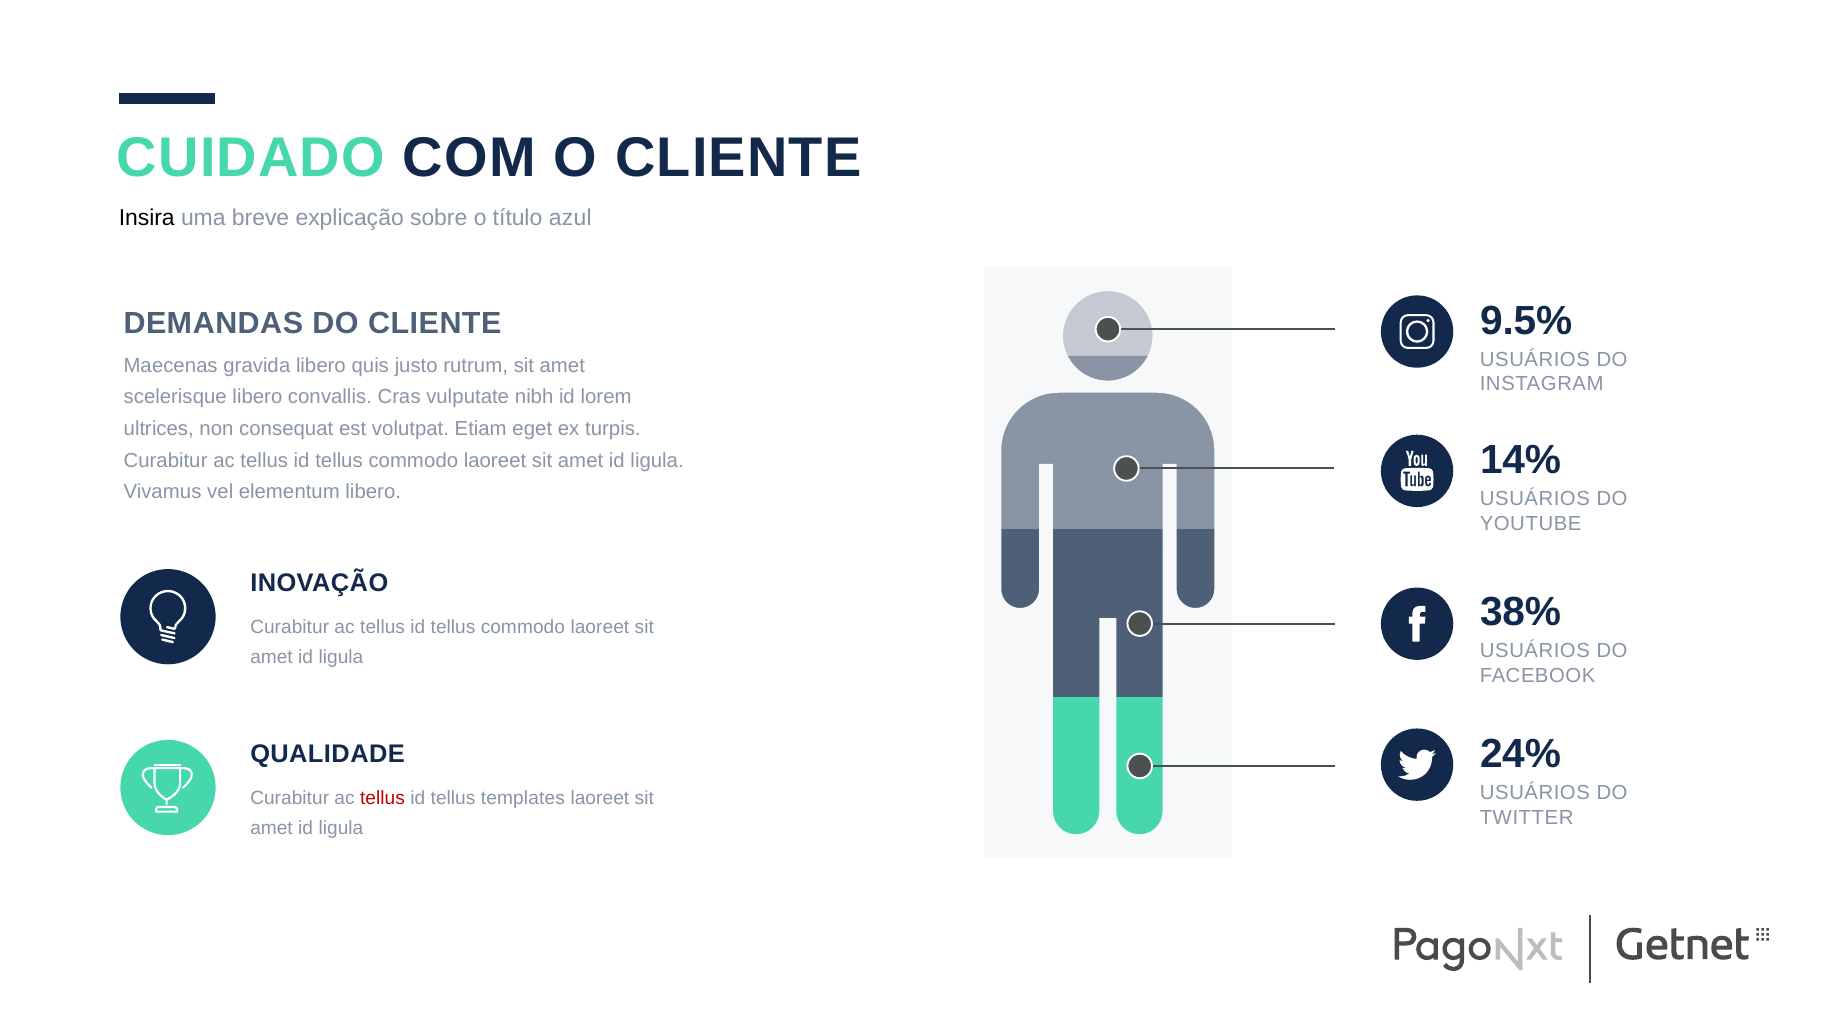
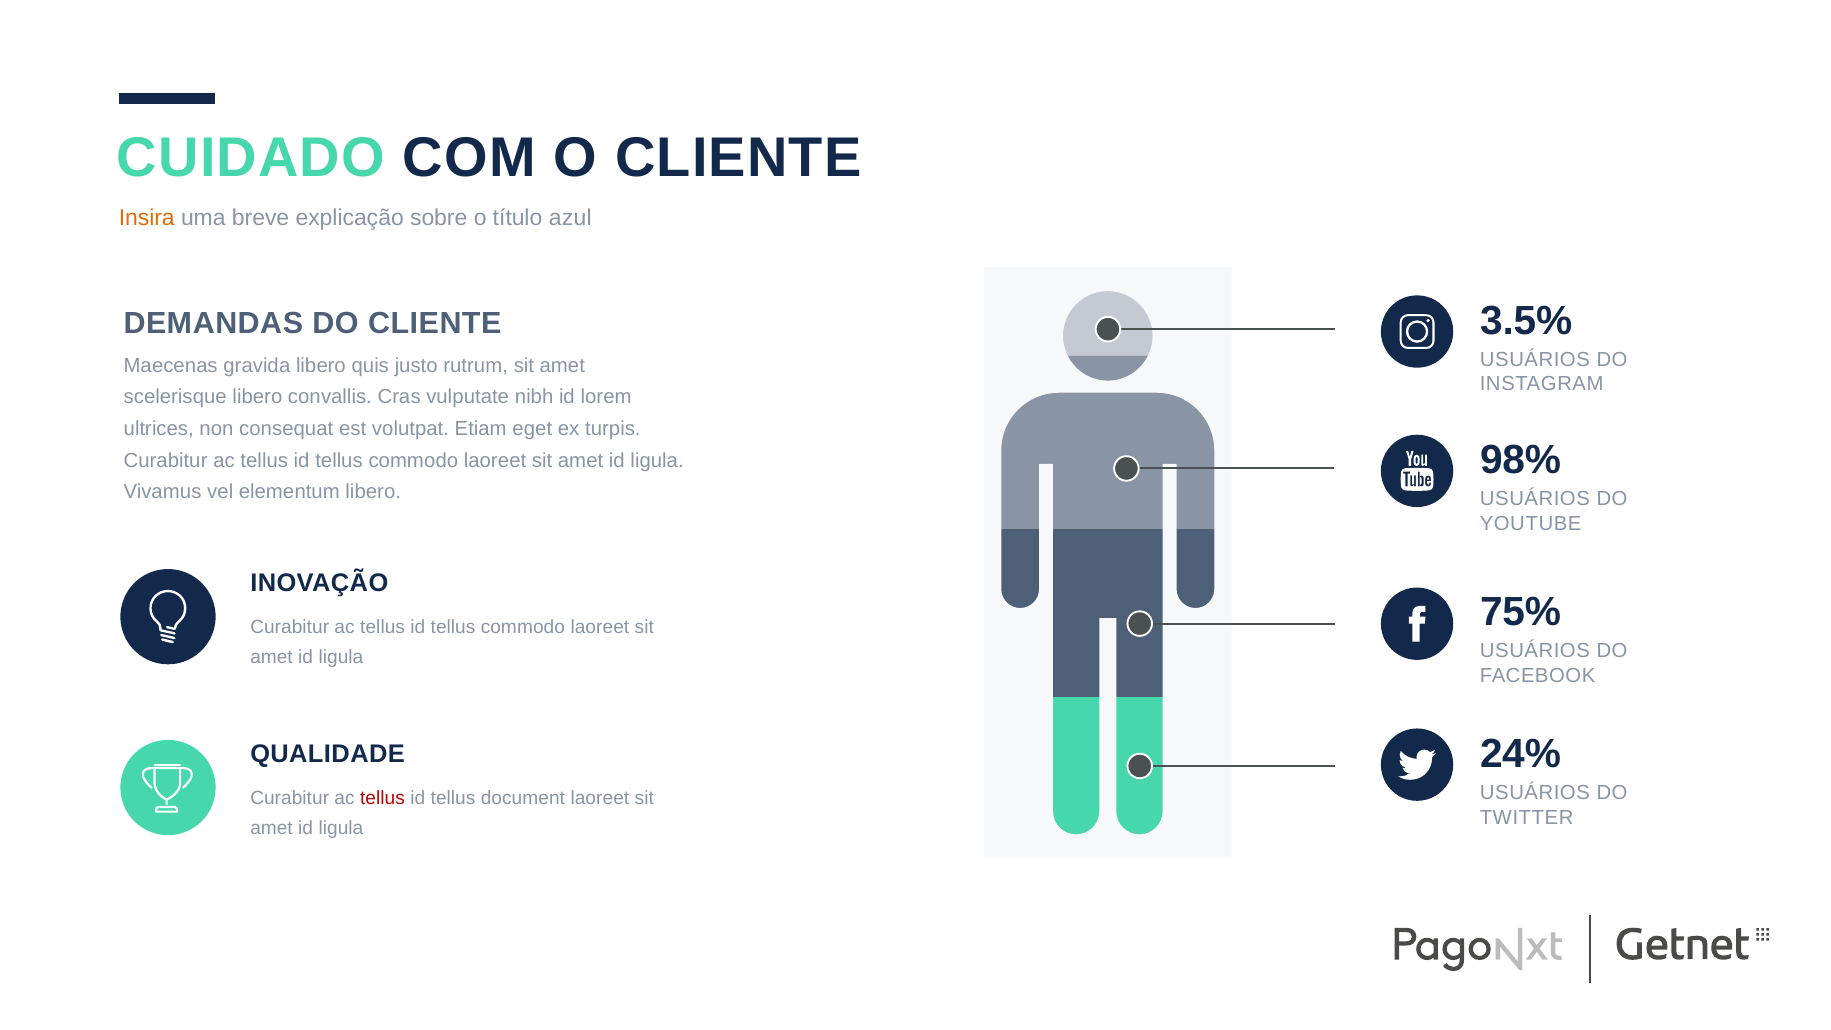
Insira colour: black -> orange
9.5%: 9.5% -> 3.5%
14%: 14% -> 98%
38%: 38% -> 75%
templates: templates -> document
